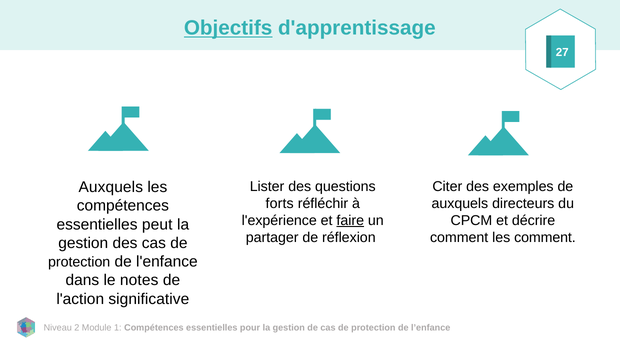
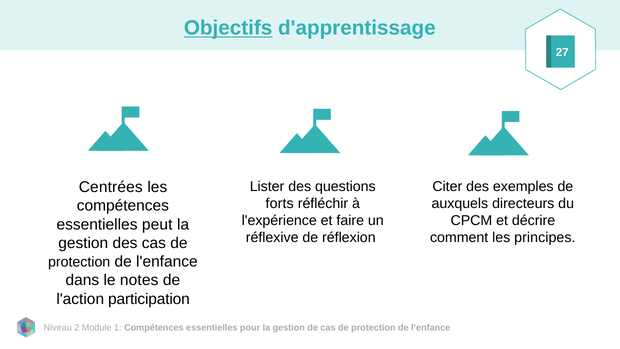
Auxquels at (111, 187): Auxquels -> Centrées
faire underline: present -> none
partager: partager -> réflexive
les comment: comment -> principes
significative: significative -> participation
